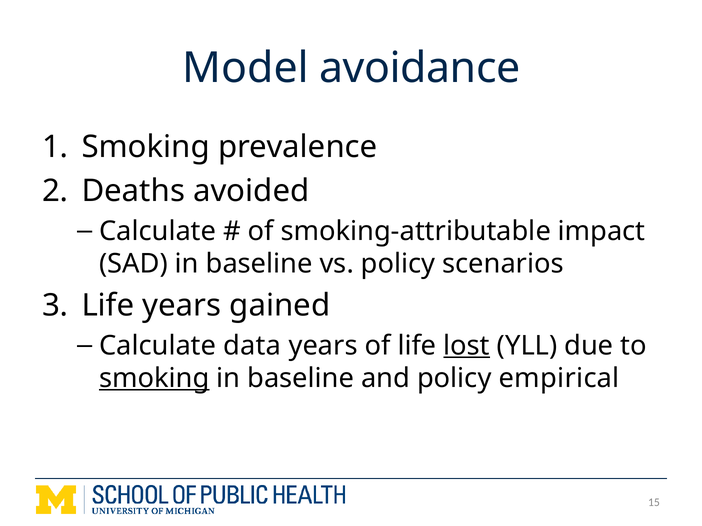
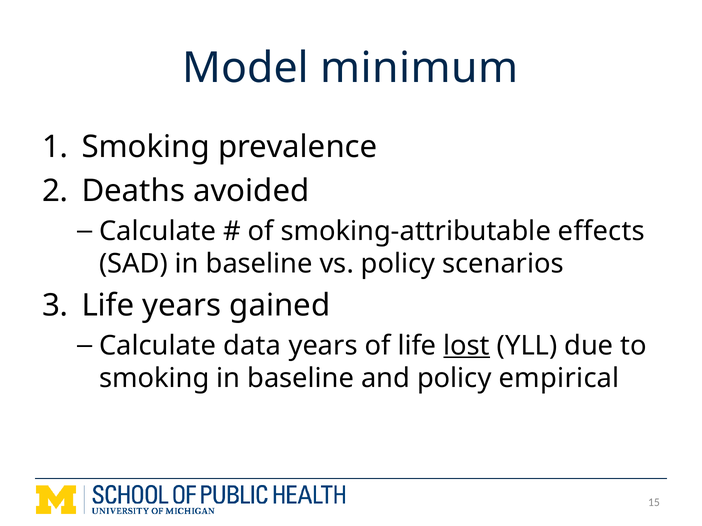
avoidance: avoidance -> minimum
impact: impact -> effects
smoking at (154, 379) underline: present -> none
